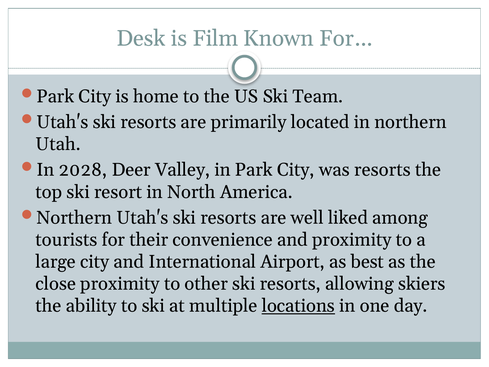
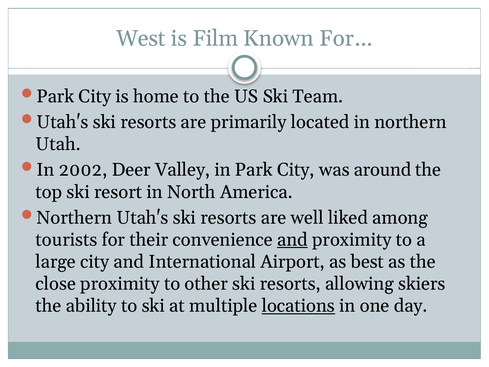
Desk: Desk -> West
2028: 2028 -> 2002
was resorts: resorts -> around
and at (292, 240) underline: none -> present
